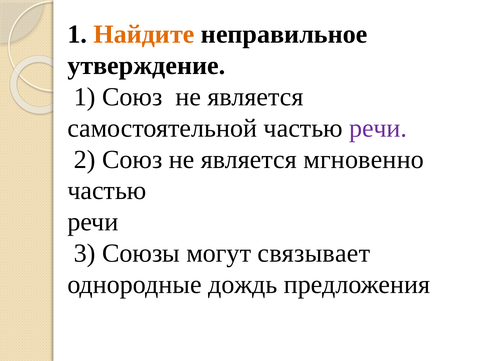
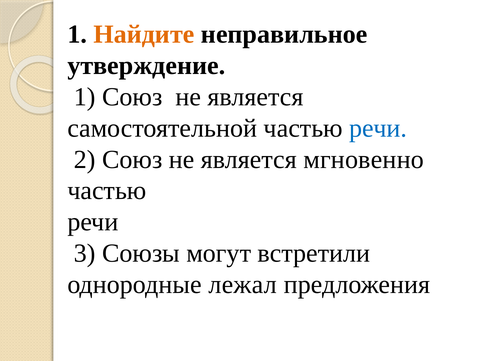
речи at (378, 128) colour: purple -> blue
связывает: связывает -> встретили
дождь: дождь -> лежал
